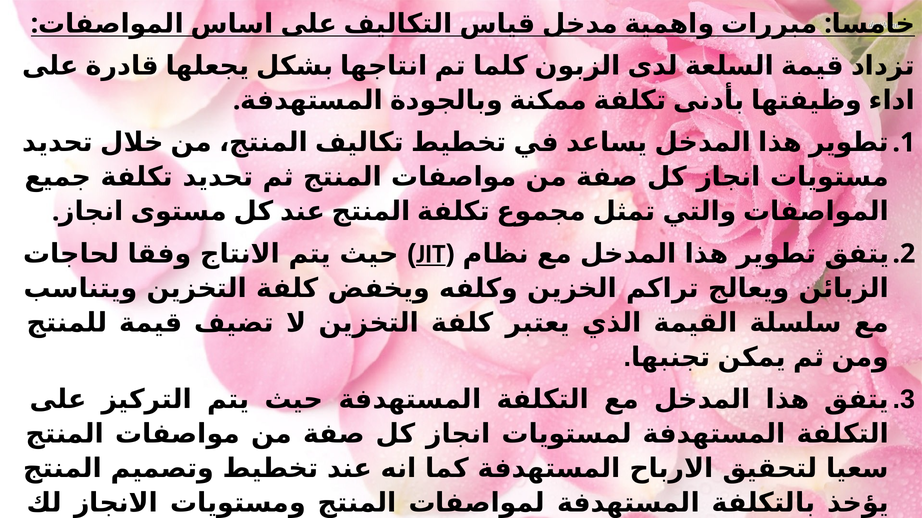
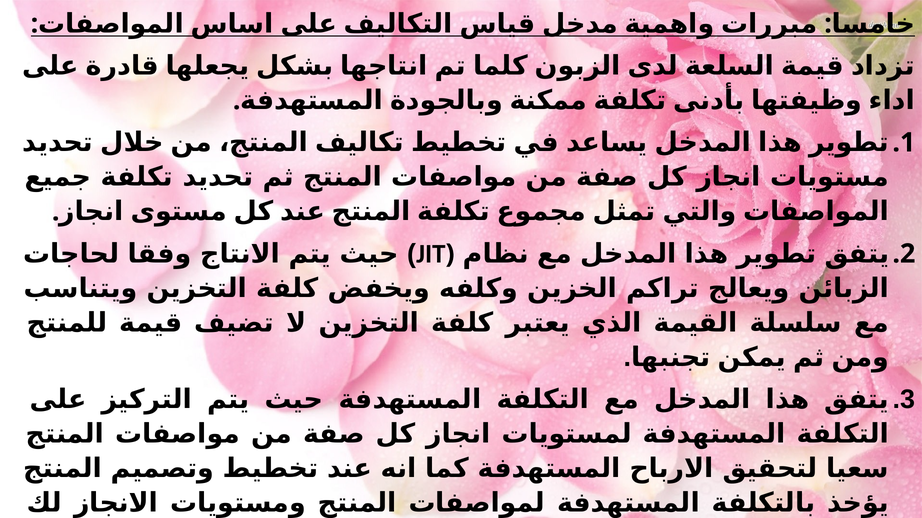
JIT underline: present -> none
